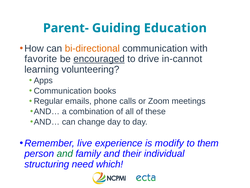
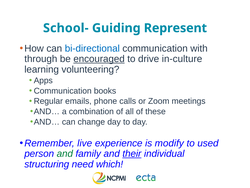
Parent-: Parent- -> School-
Education: Education -> Represent
bi-directional colour: orange -> blue
favorite: favorite -> through
in-cannot: in-cannot -> in-culture
them: them -> used
their underline: none -> present
